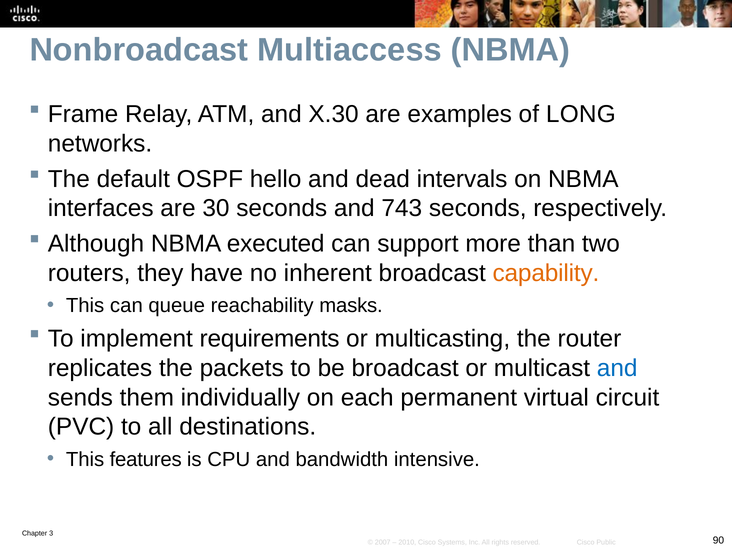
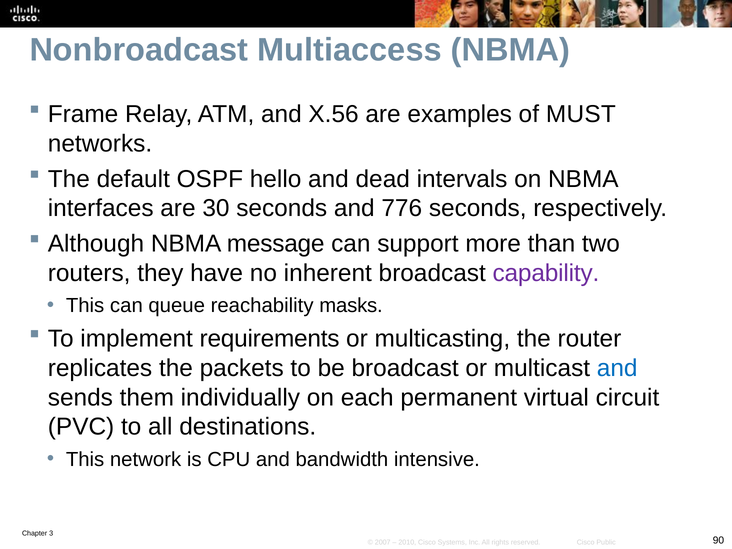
X.30: X.30 -> X.56
LONG: LONG -> MUST
743: 743 -> 776
executed: executed -> message
capability colour: orange -> purple
features: features -> network
